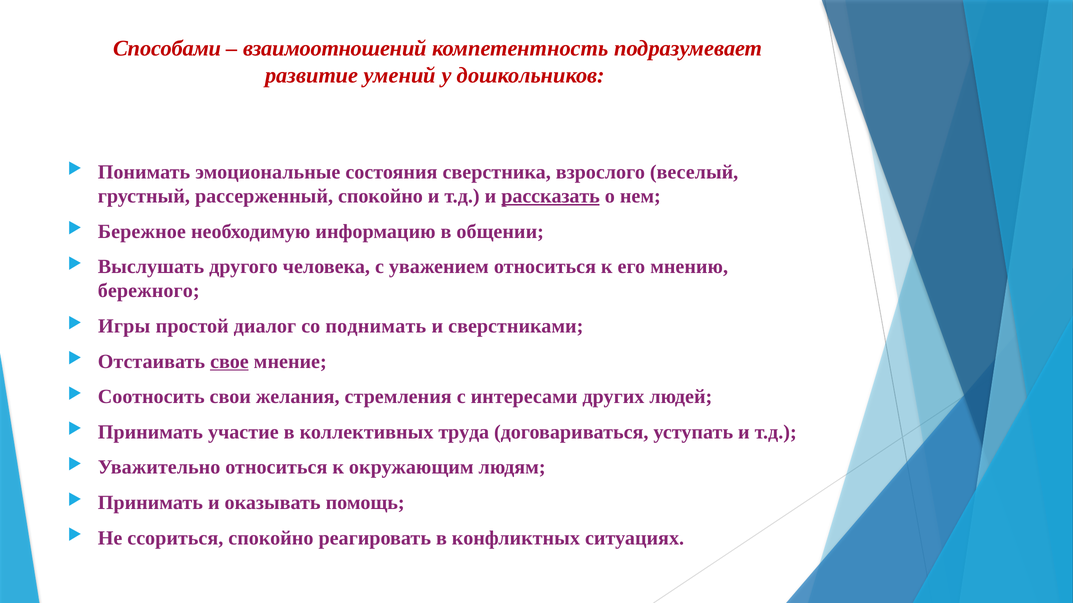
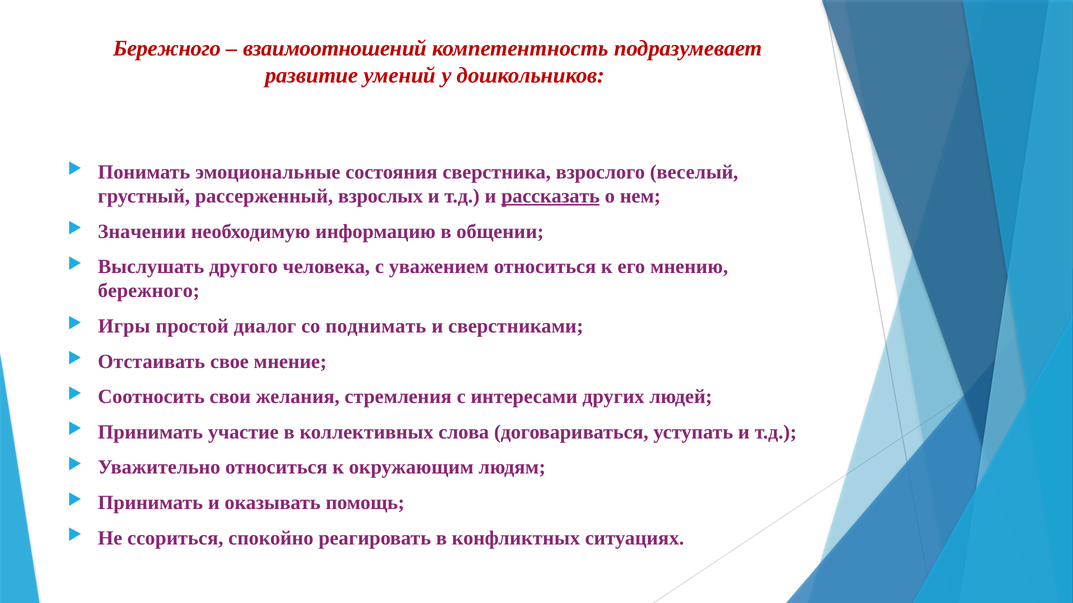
Способами at (167, 49): Способами -> Бережного
рассерженный спокойно: спокойно -> взрослых
Бережное: Бережное -> Значении
свое underline: present -> none
труда: труда -> слова
